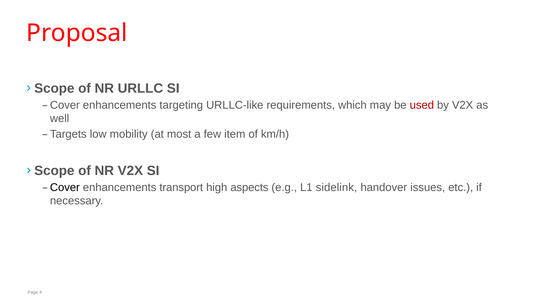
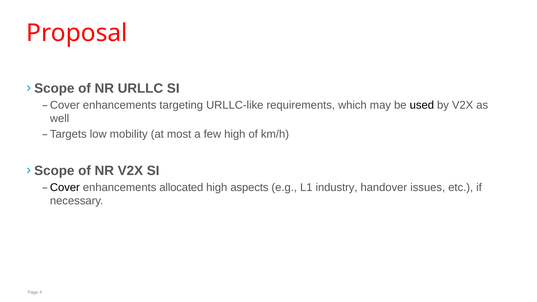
used colour: red -> black
few item: item -> high
transport: transport -> allocated
sidelink: sidelink -> industry
